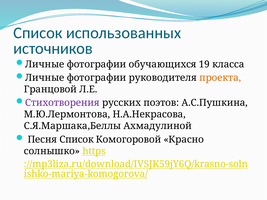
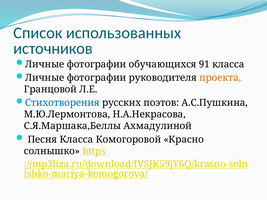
19: 19 -> 91
Стихотворения colour: purple -> blue
Песня Список: Список -> Класса
